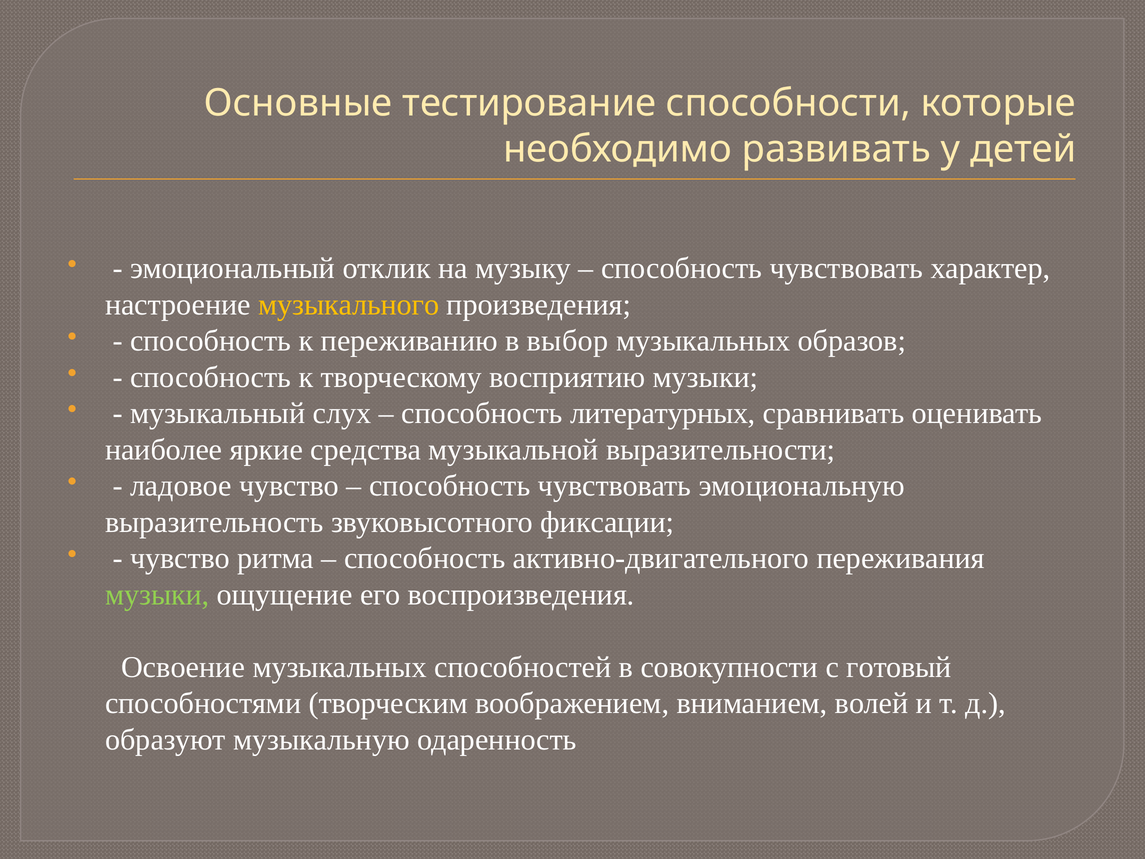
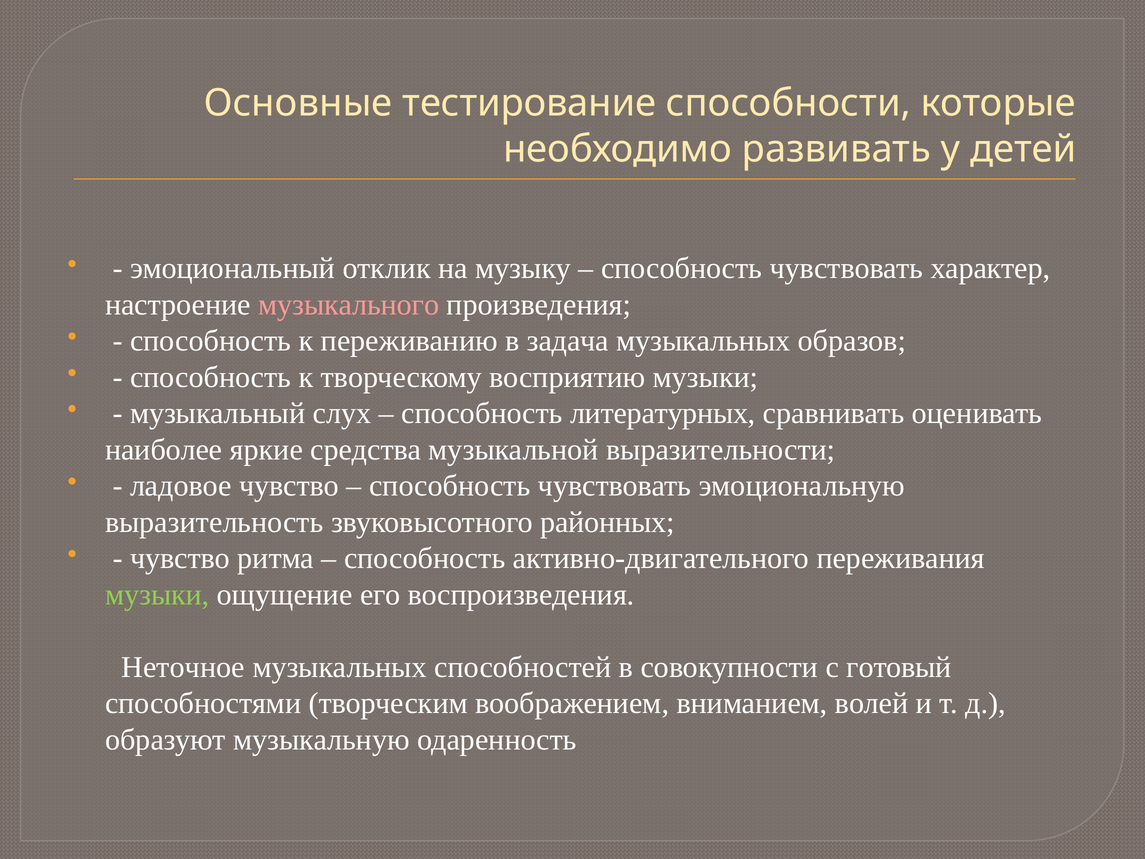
музыкального colour: yellow -> pink
выбор: выбор -> задача
фиксации: фиксации -> районных
Освоение: Освоение -> Неточное
